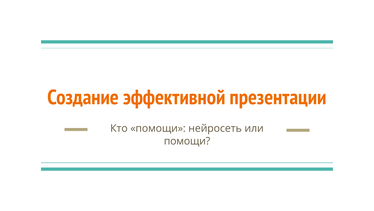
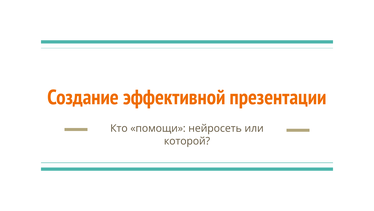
помощи at (187, 141): помощи -> которой
